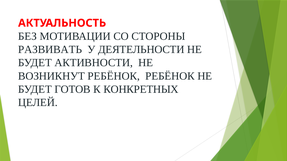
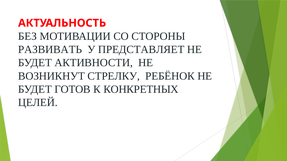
ДЕЯТЕЛЬНОСТИ: ДЕЯТЕЛЬНОСТИ -> ПРЕДСТАВЛЯЕТ
ВОЗНИКНУТ РЕБЁНОК: РЕБЁНОК -> СТРЕЛКУ
